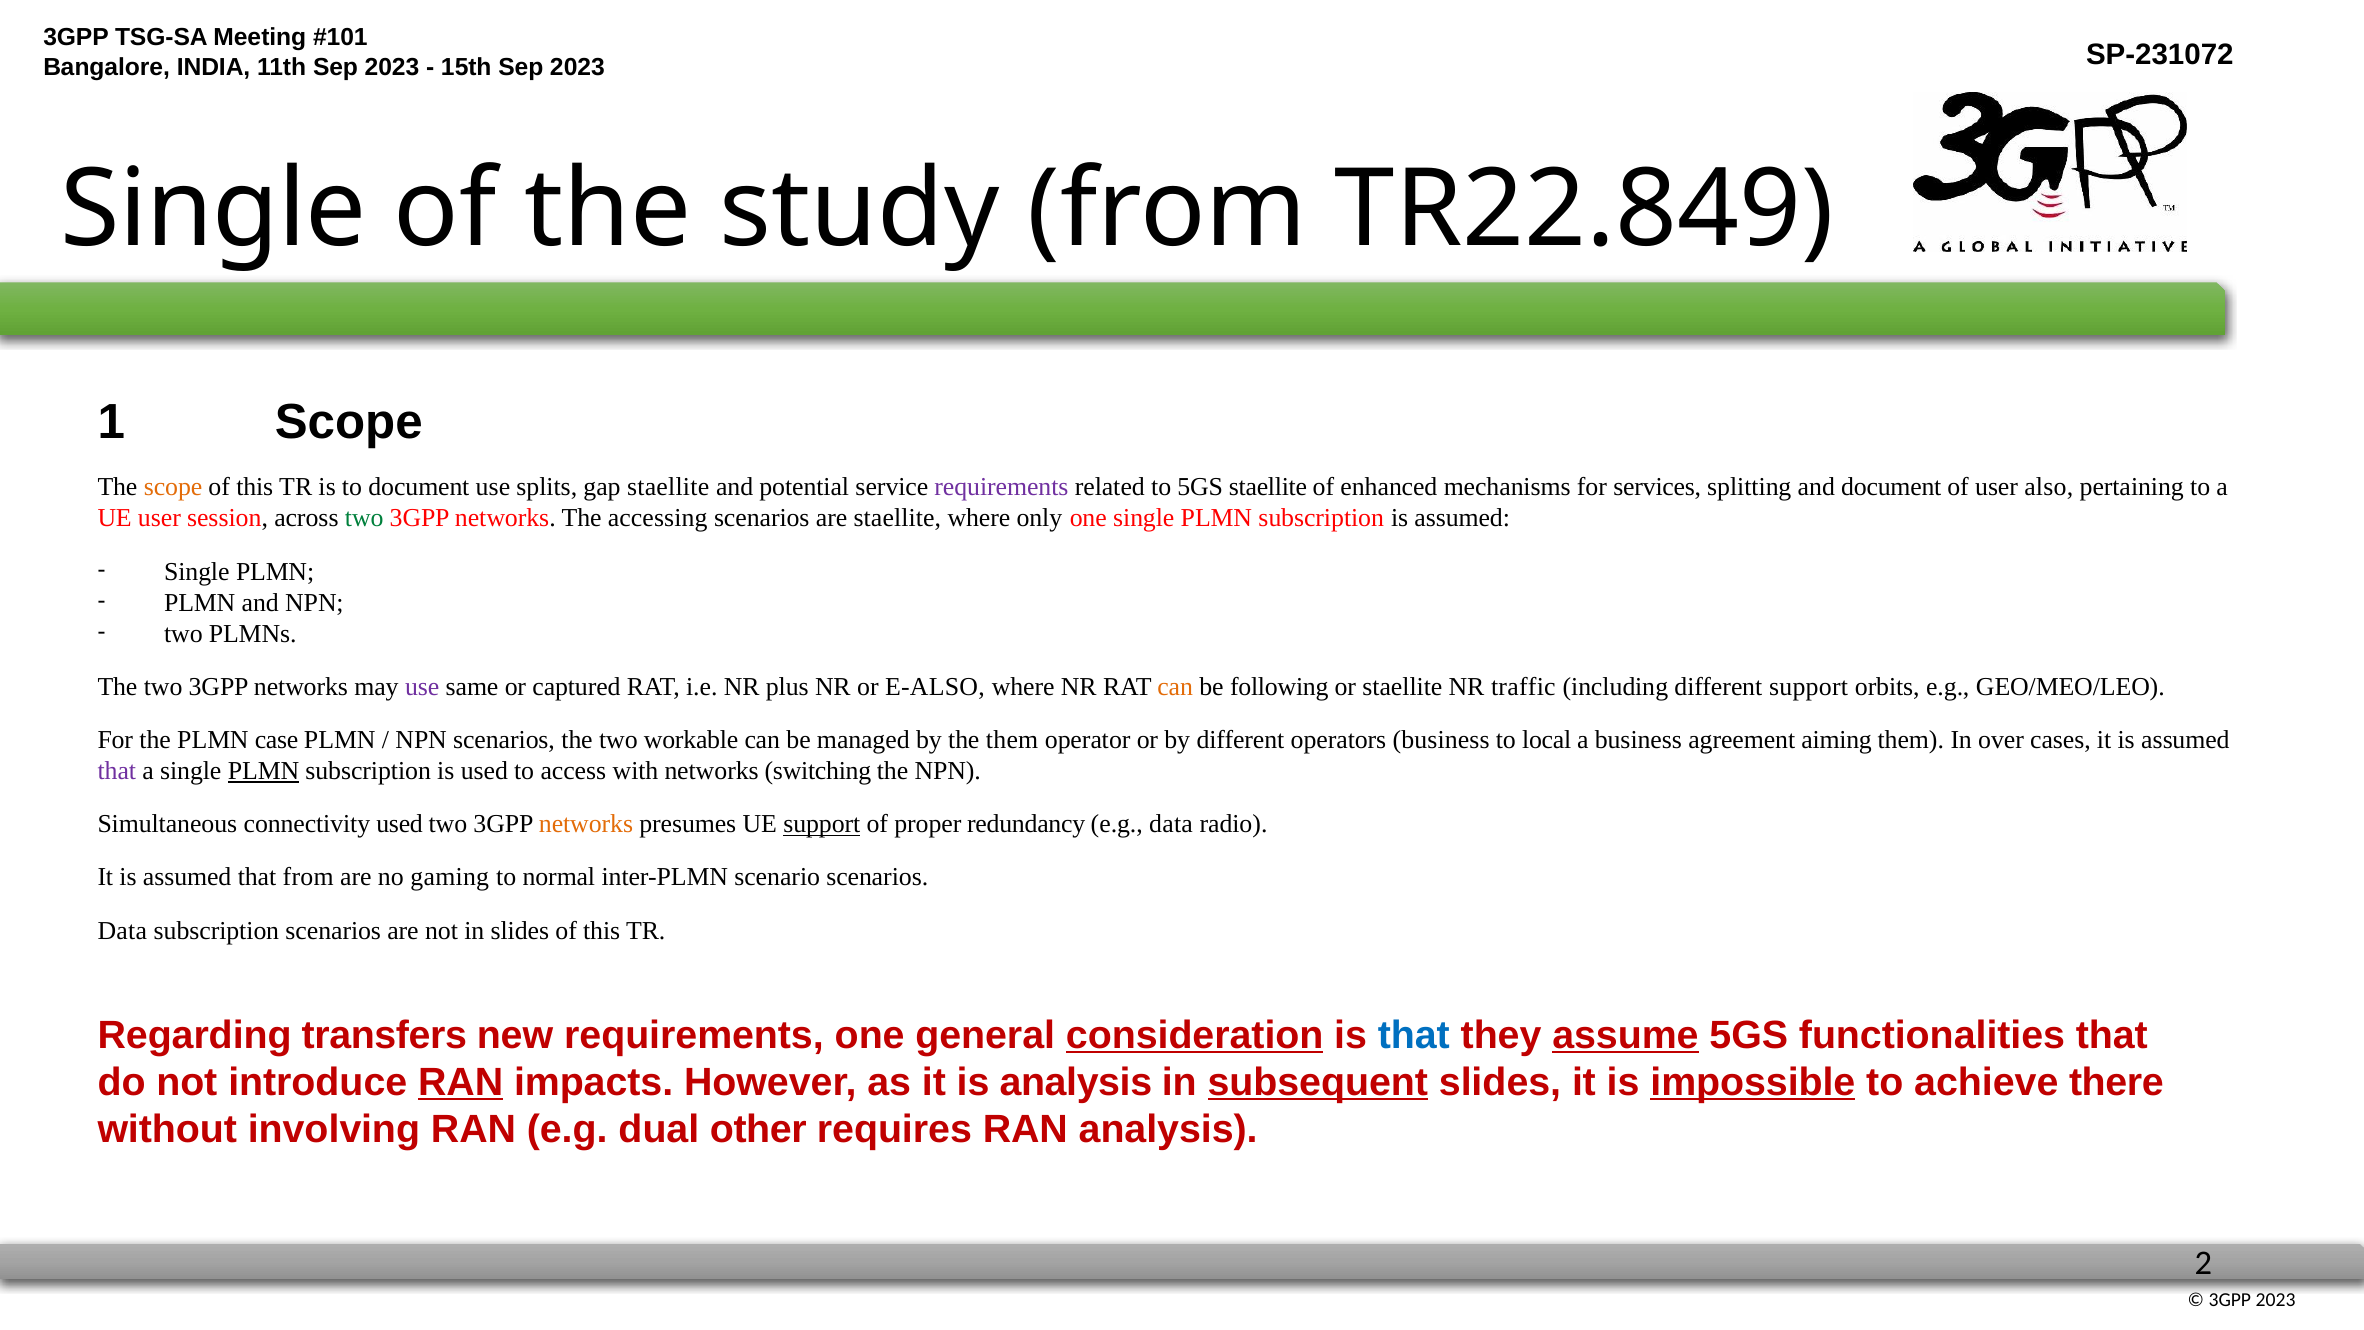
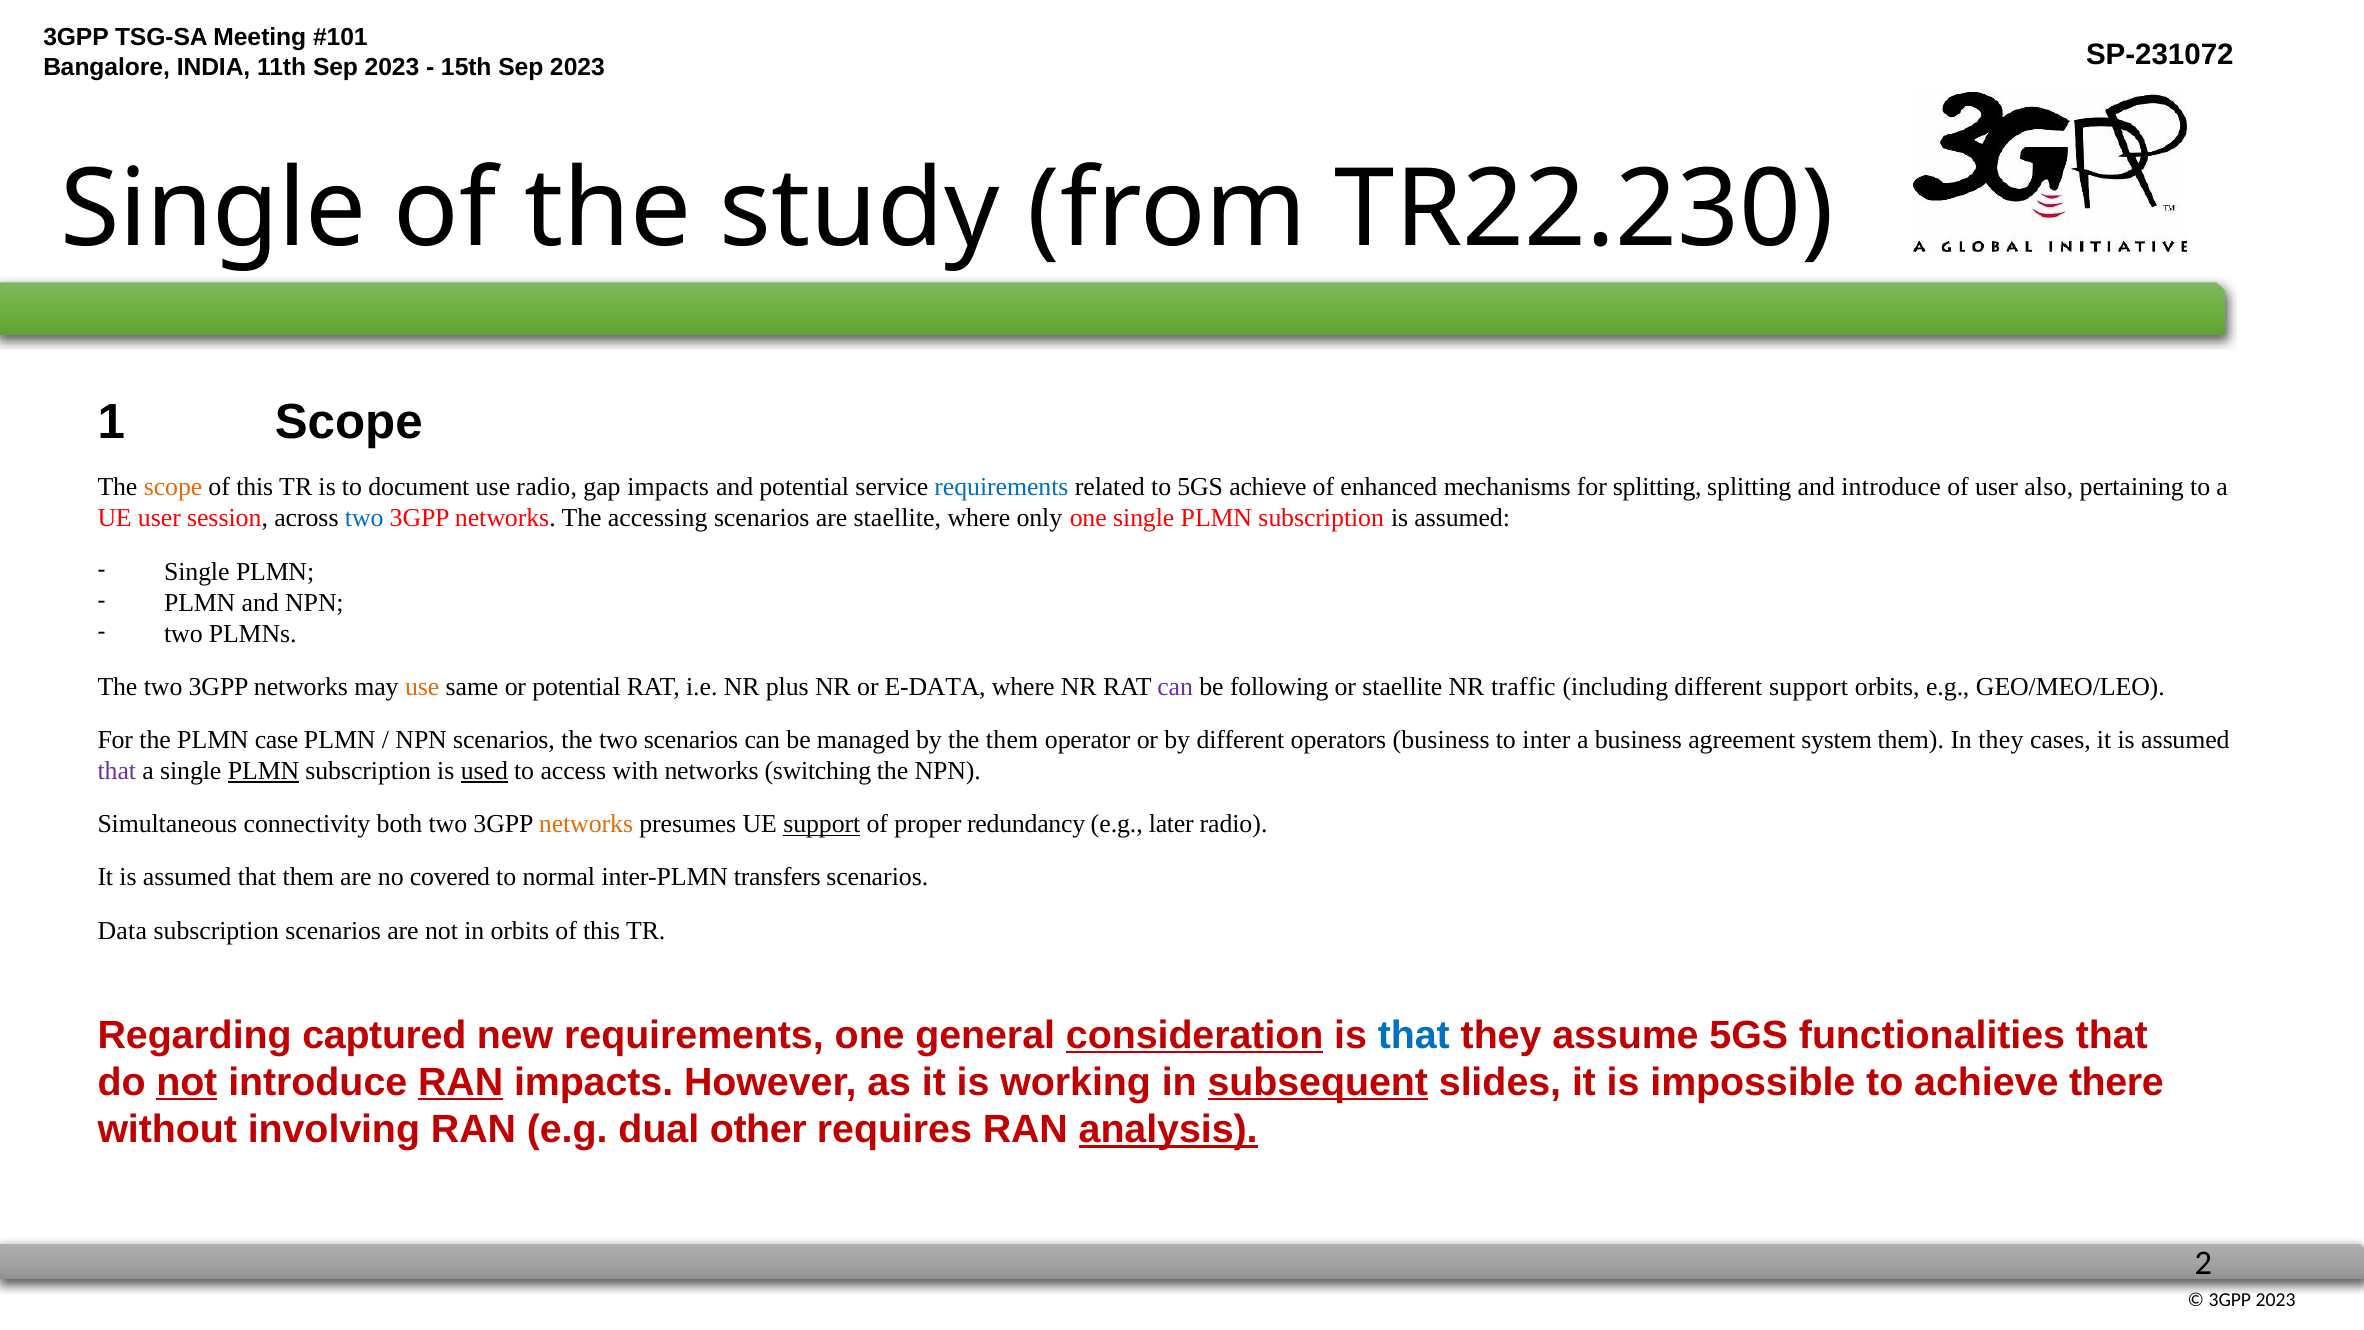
TR22.849: TR22.849 -> TR22.230
use splits: splits -> radio
gap staellite: staellite -> impacts
requirements at (1001, 487) colour: purple -> blue
5GS staellite: staellite -> achieve
for services: services -> splitting
and document: document -> introduce
two at (364, 518) colour: green -> blue
use at (422, 687) colour: purple -> orange
or captured: captured -> potential
E-ALSO: E-ALSO -> E-DATA
can at (1175, 687) colour: orange -> purple
two workable: workable -> scenarios
local: local -> inter
aiming: aiming -> system
In over: over -> they
used at (484, 771) underline: none -> present
connectivity used: used -> both
e.g data: data -> later
that from: from -> them
gaming: gaming -> covered
scenario: scenario -> transfers
in slides: slides -> orbits
transfers: transfers -> captured
assume underline: present -> none
not at (187, 1082) underline: none -> present
is analysis: analysis -> working
impossible underline: present -> none
analysis at (1168, 1129) underline: none -> present
